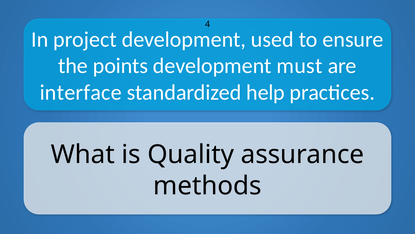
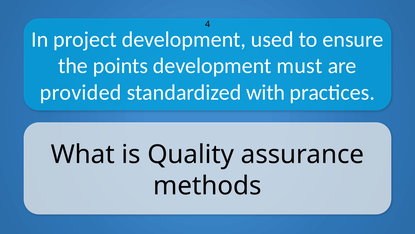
interface: interface -> provided
help: help -> with
